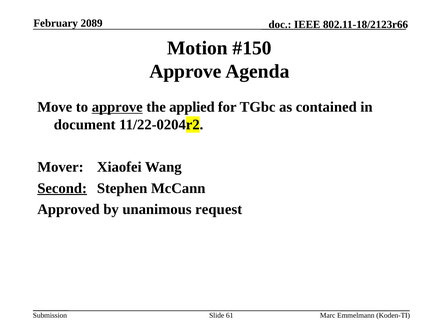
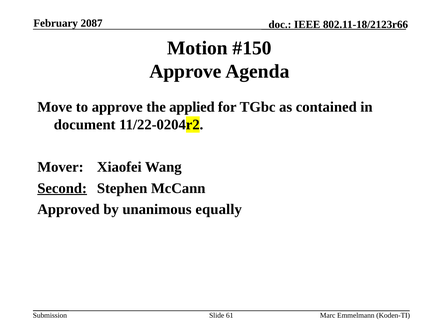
2089: 2089 -> 2087
approve at (117, 107) underline: present -> none
request: request -> equally
